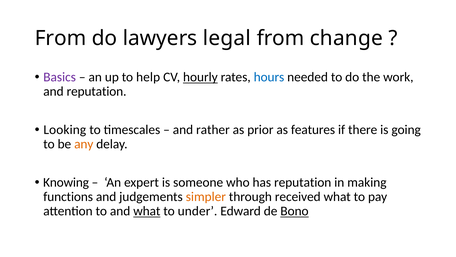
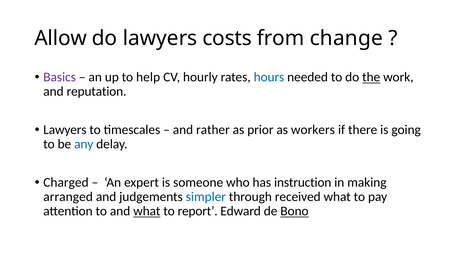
From at (61, 38): From -> Allow
legal: legal -> costs
hourly underline: present -> none
the underline: none -> present
Looking at (65, 130): Looking -> Lawyers
features: features -> workers
any colour: orange -> blue
Knowing: Knowing -> Charged
has reputation: reputation -> instruction
functions: functions -> arranged
simpler colour: orange -> blue
under: under -> report
